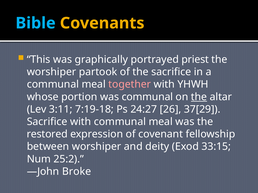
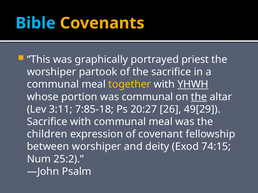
together colour: pink -> yellow
YHWH underline: none -> present
7:19-18: 7:19-18 -> 7:85-18
24:27: 24:27 -> 20:27
37[29: 37[29 -> 49[29
restored: restored -> children
33:15: 33:15 -> 74:15
Broke: Broke -> Psalm
